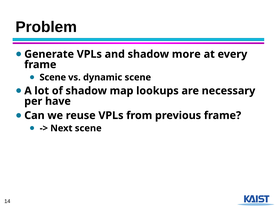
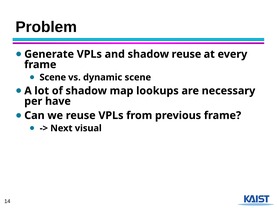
shadow more: more -> reuse
Next scene: scene -> visual
